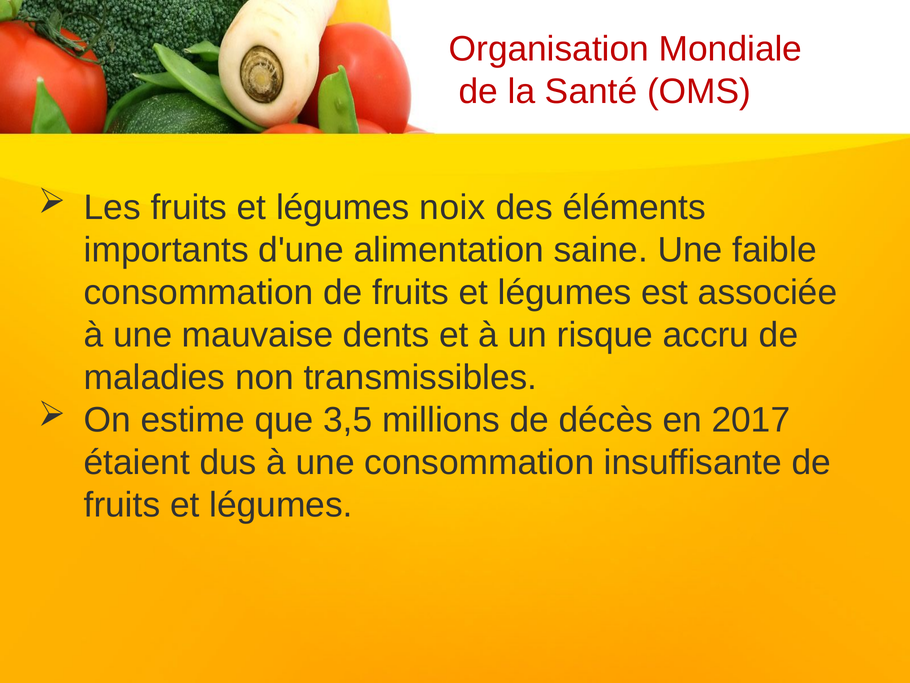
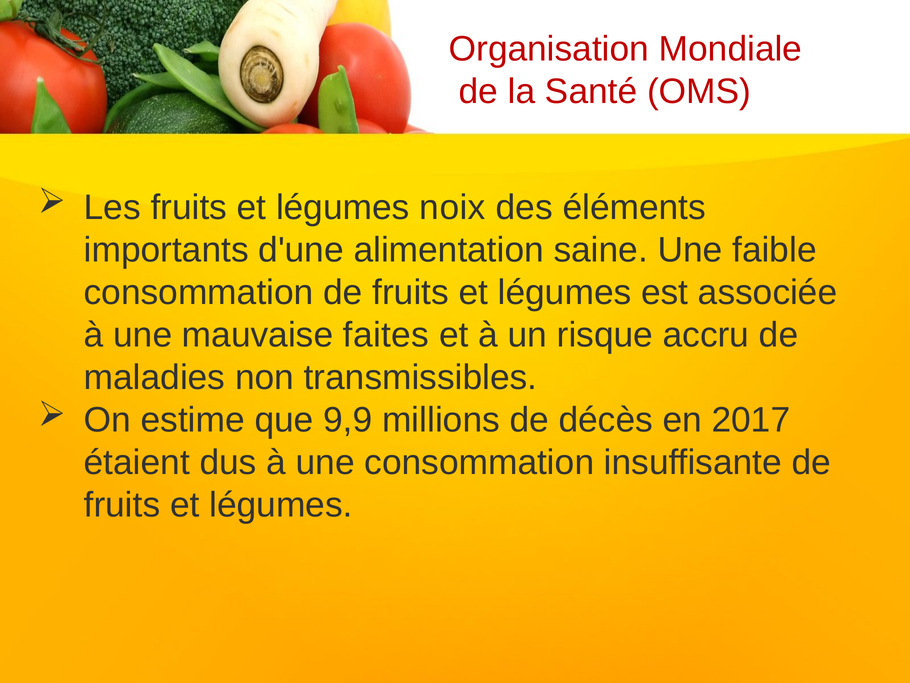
dents: dents -> faites
3,5: 3,5 -> 9,9
